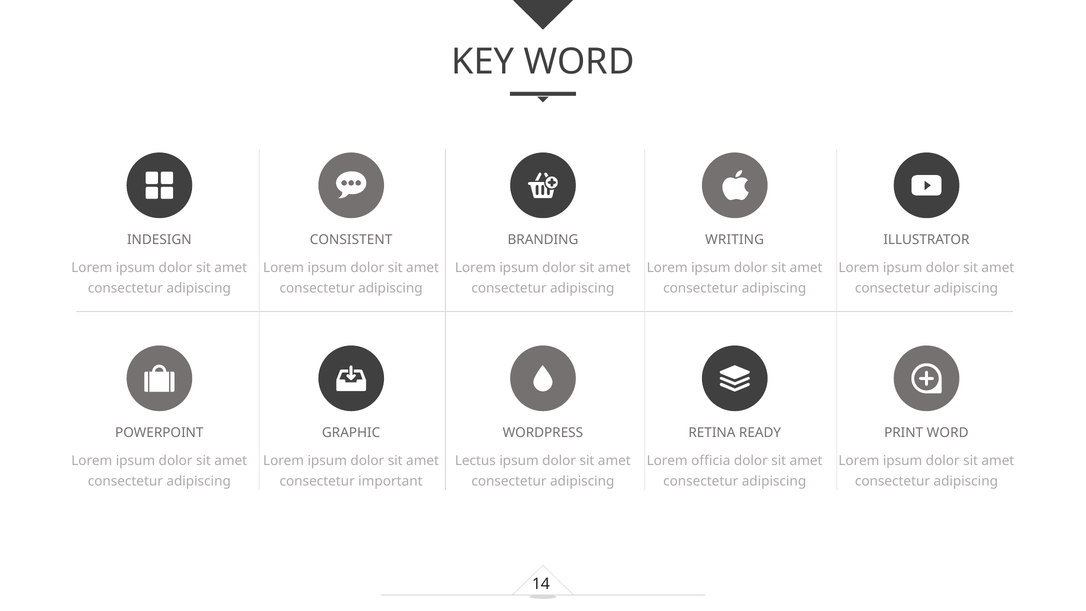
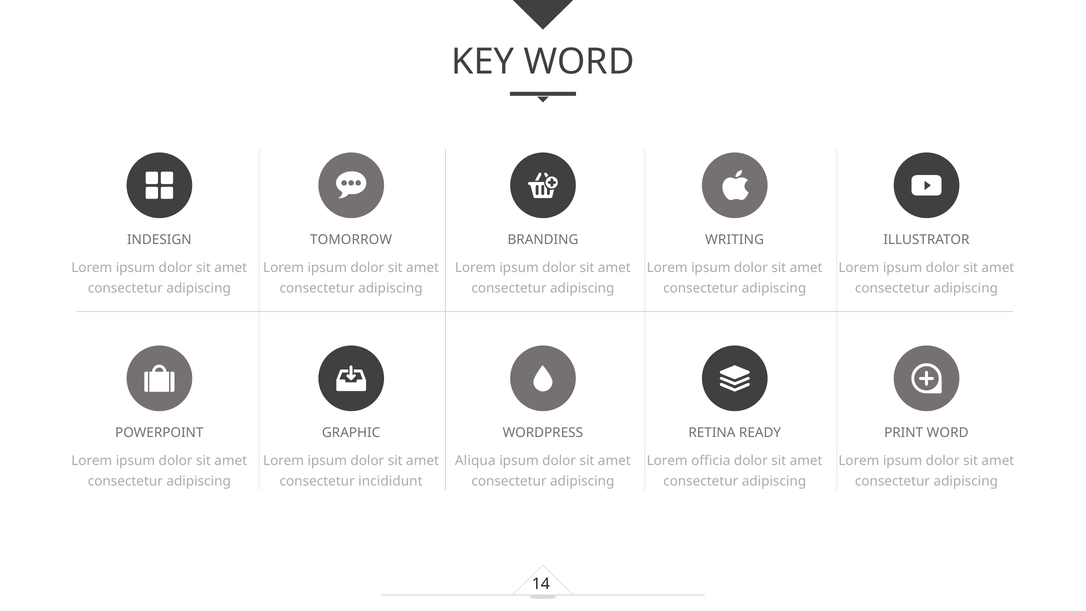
CONSISTENT: CONSISTENT -> TOMORROW
Lectus: Lectus -> Aliqua
important: important -> incididunt
